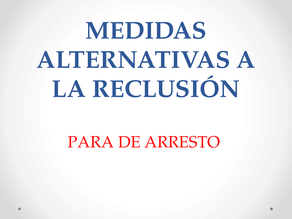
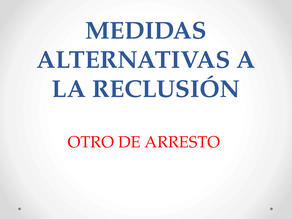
PARA: PARA -> OTRO
